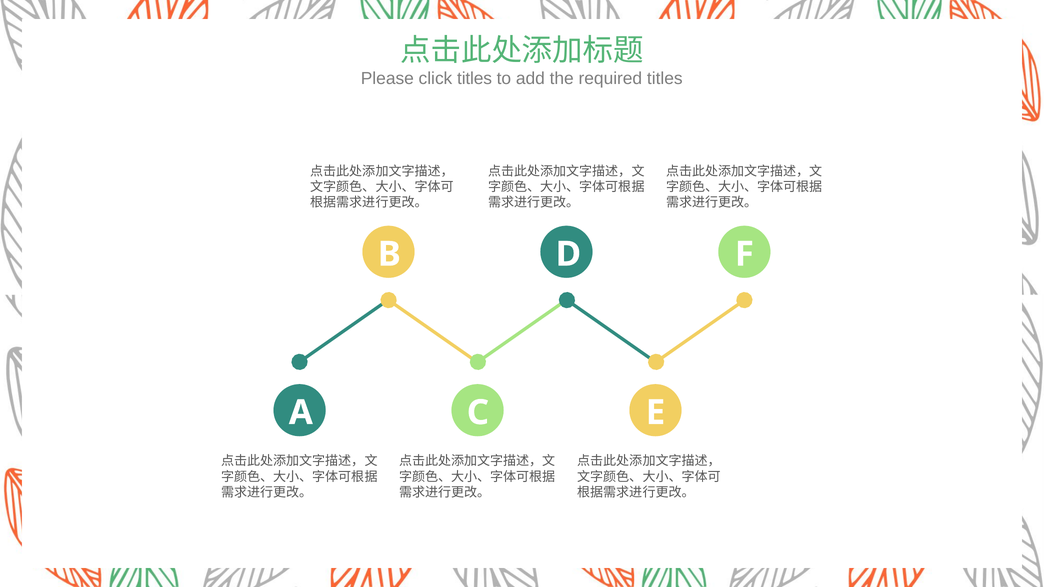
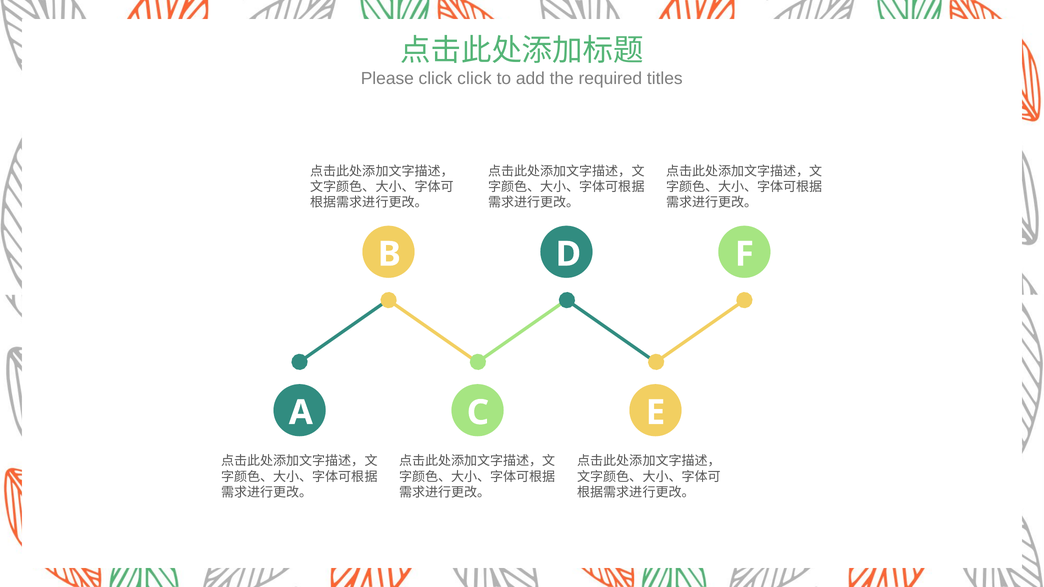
click titles: titles -> click
